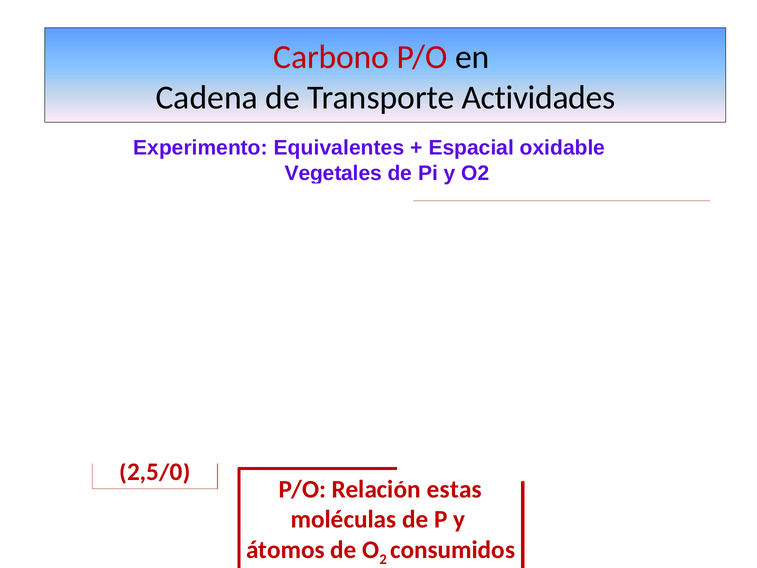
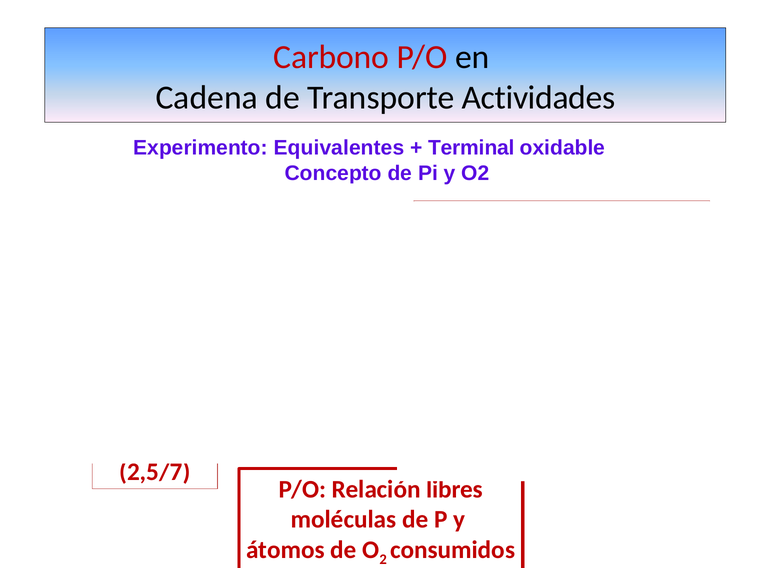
Espacial: Espacial -> Terminal
Vegetales: Vegetales -> Concepto
2,5/0: 2,5/0 -> 2,5/7
estas: estas -> libres
